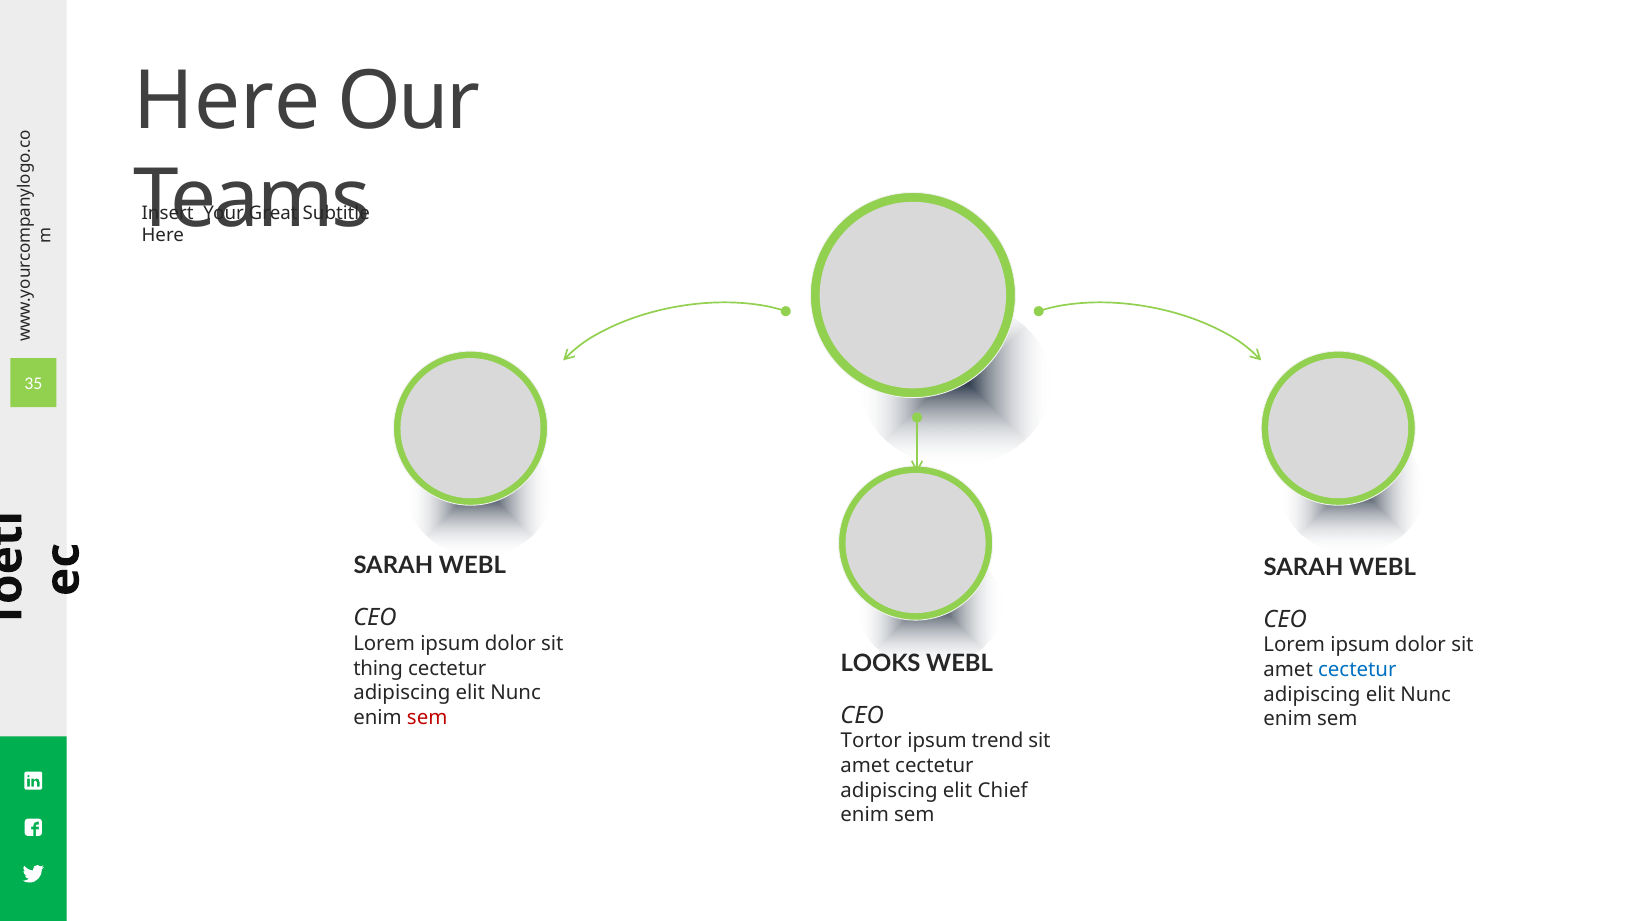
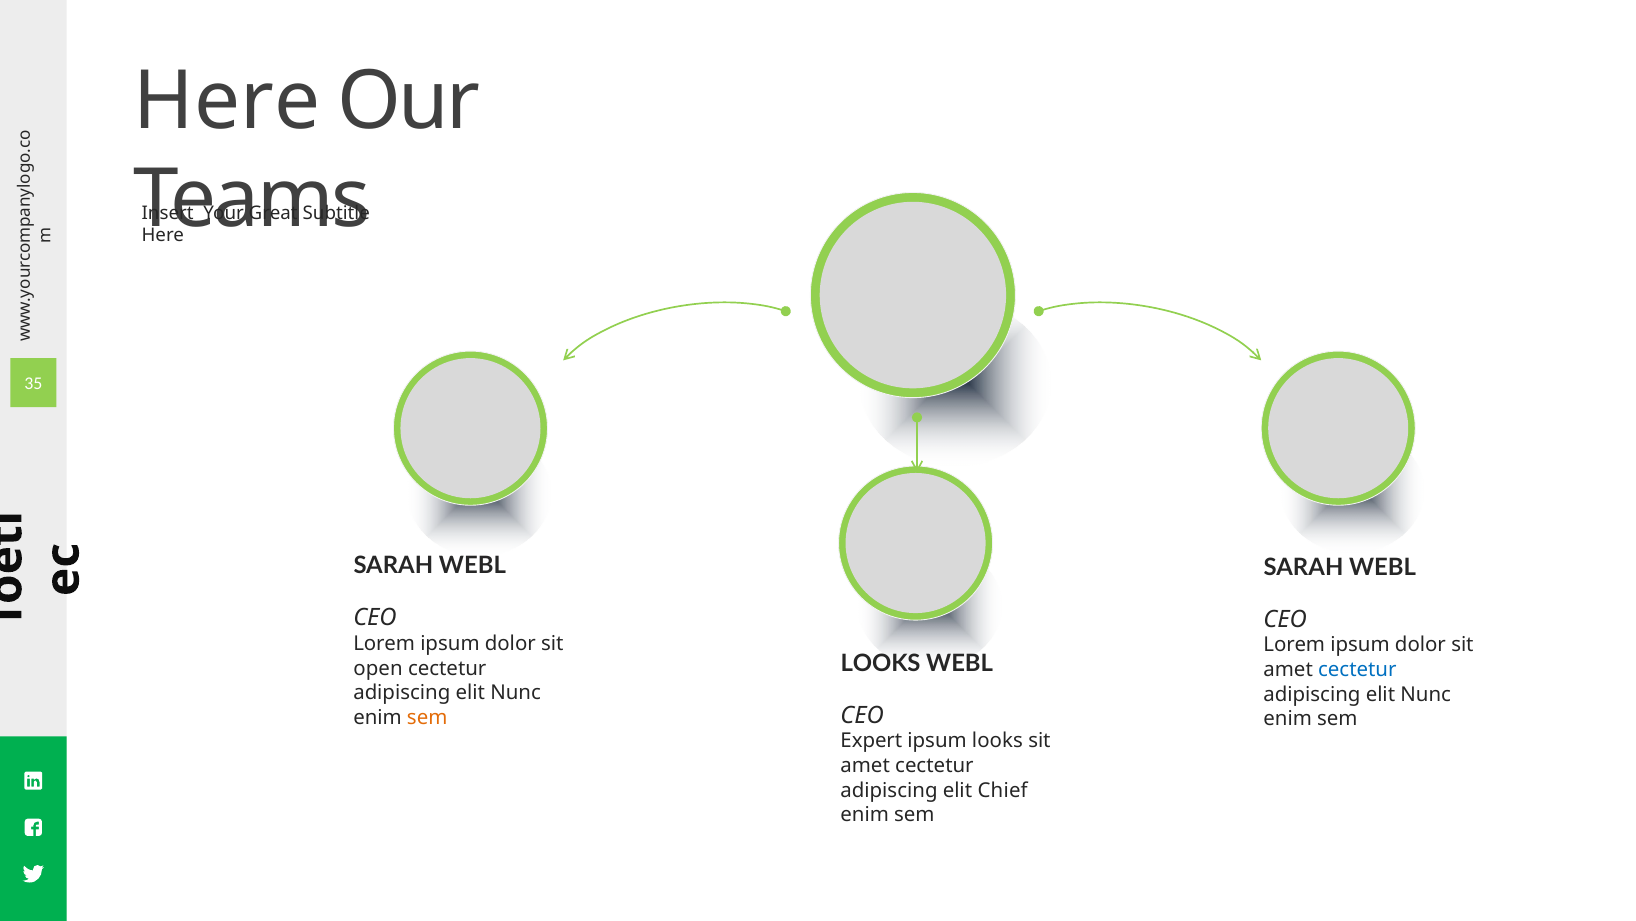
thing: thing -> open
sem at (427, 717) colour: red -> orange
Tortor: Tortor -> Expert
ipsum trend: trend -> looks
